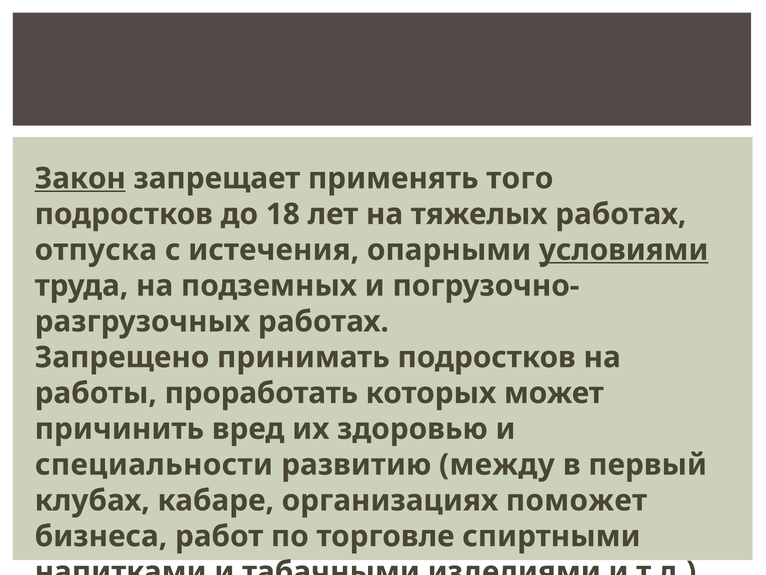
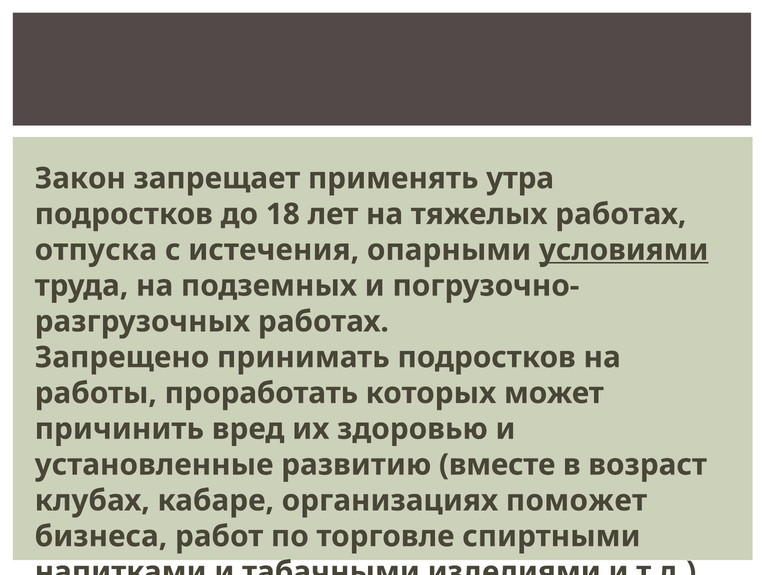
Закон underline: present -> none
того: того -> утра
специальности: специальности -> установленные
между: между -> вместе
первый: первый -> возраст
